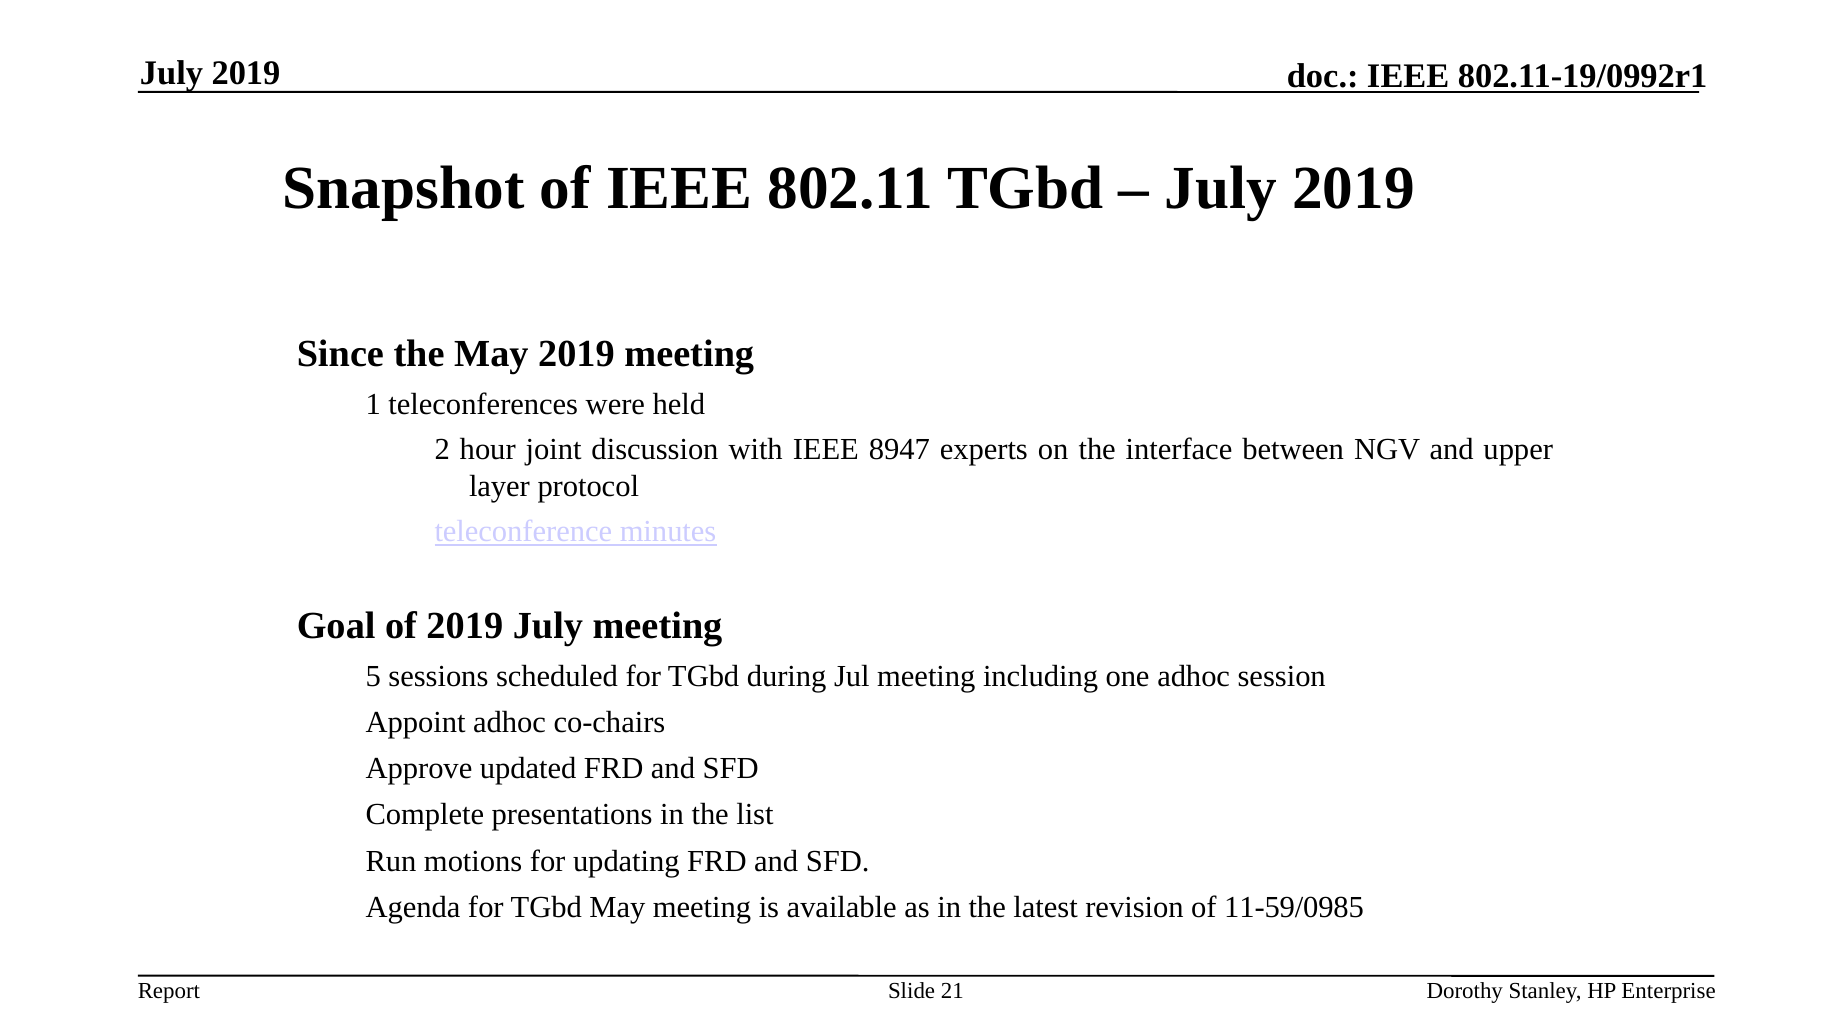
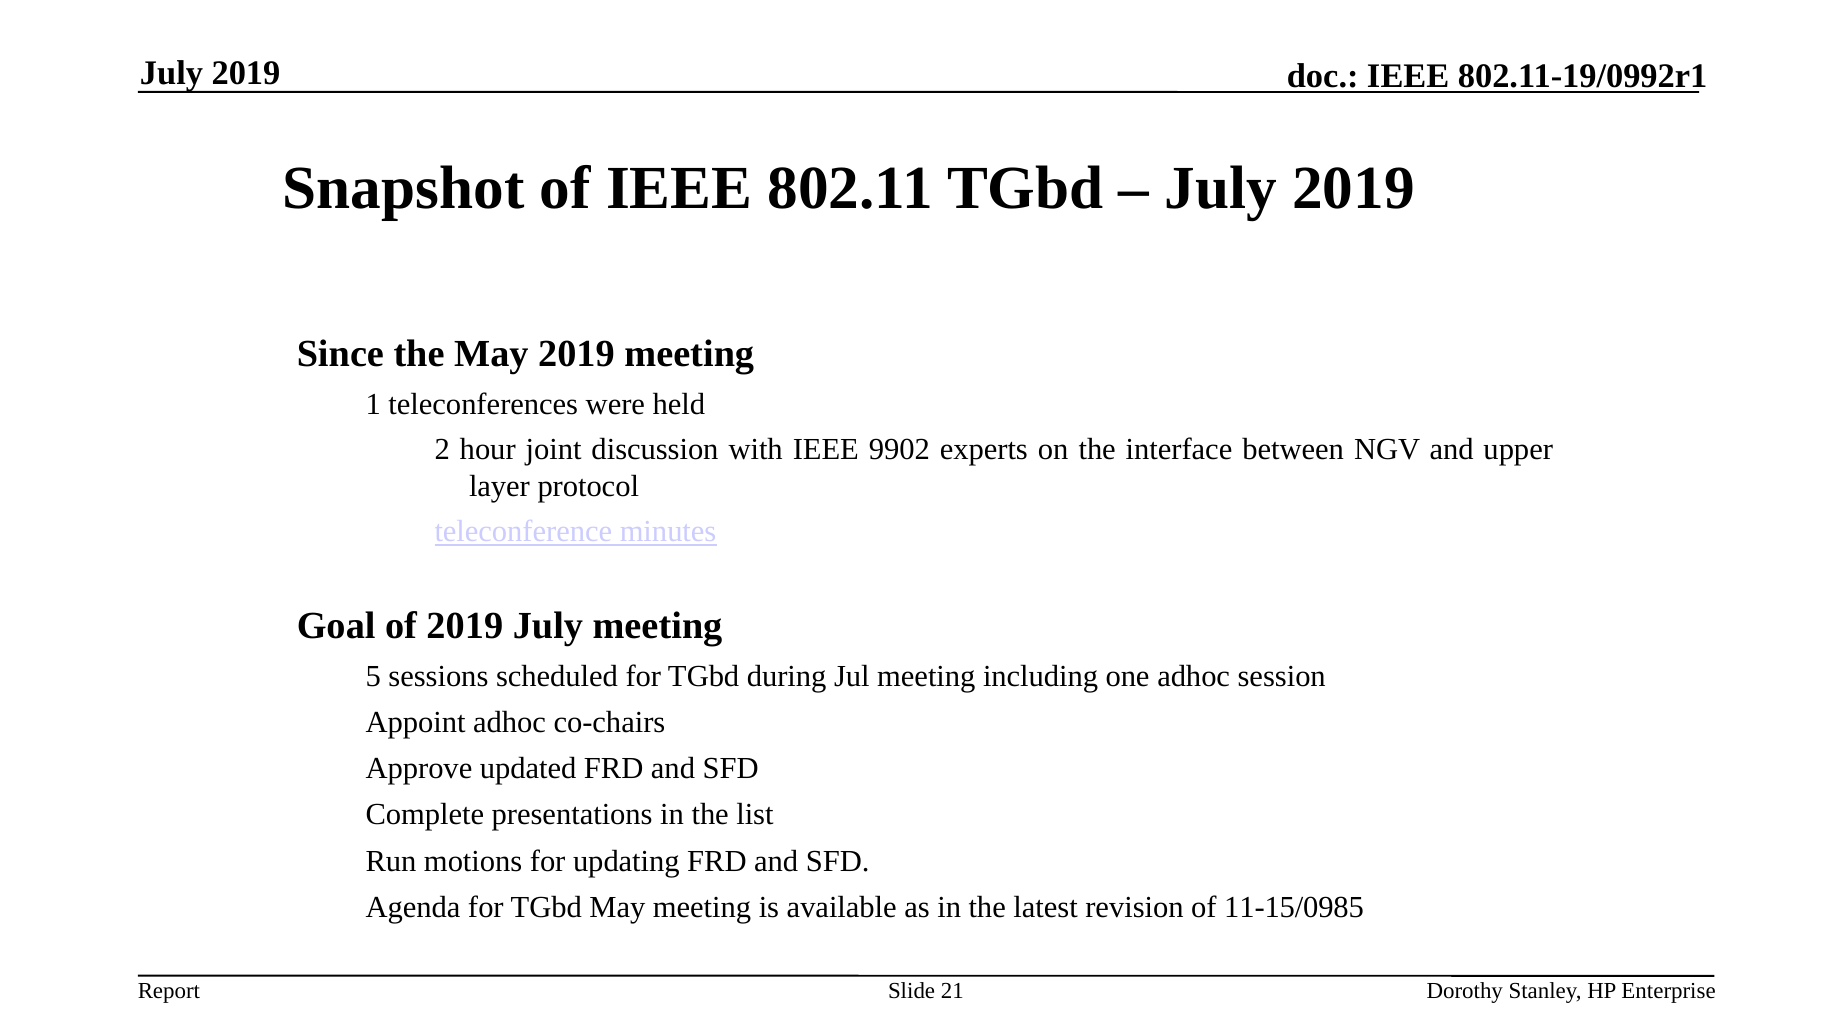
8947: 8947 -> 9902
11-59/0985: 11-59/0985 -> 11-15/0985
